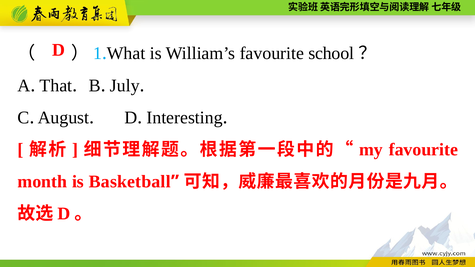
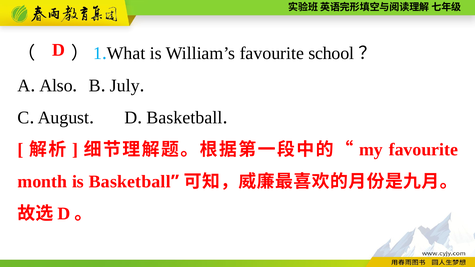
That: That -> Also
Interesting at (185, 118): Interesting -> Basketball
